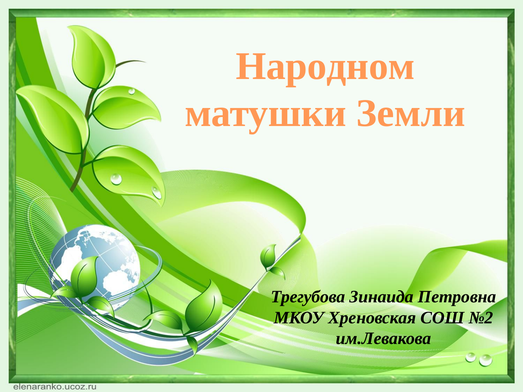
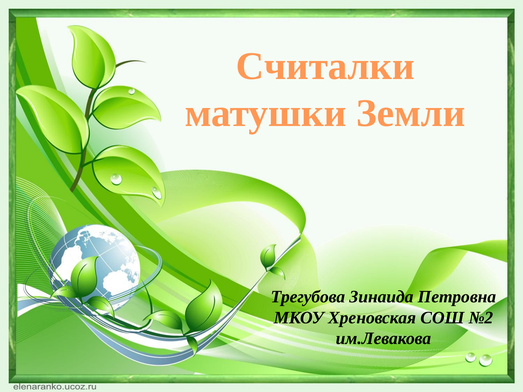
Народном: Народном -> Считалки
